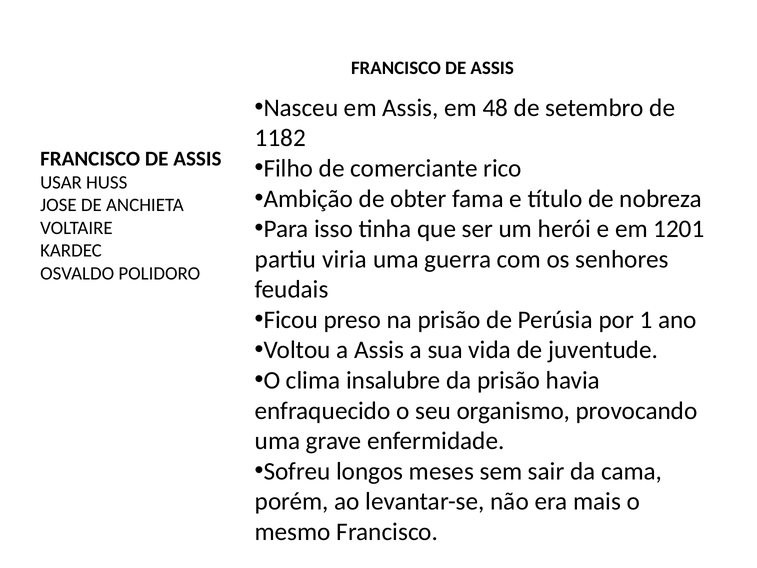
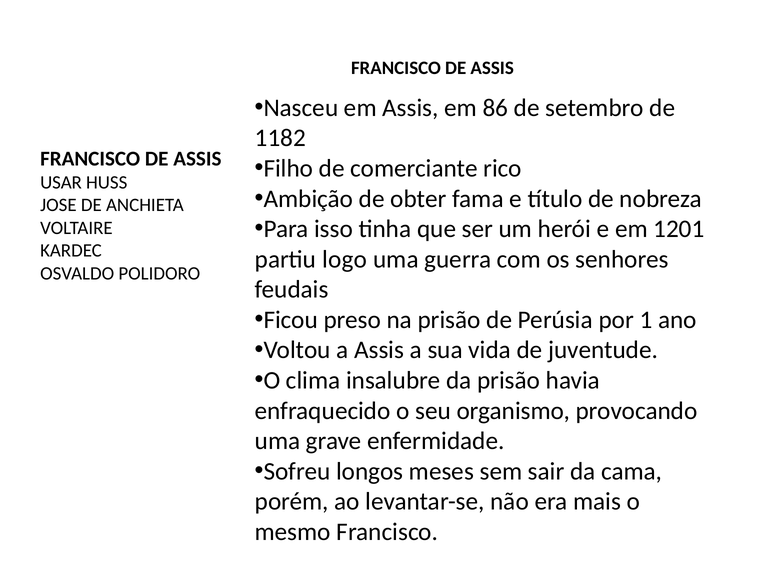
48: 48 -> 86
viria: viria -> logo
